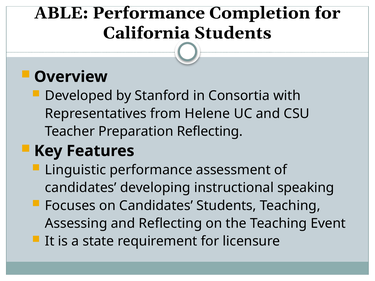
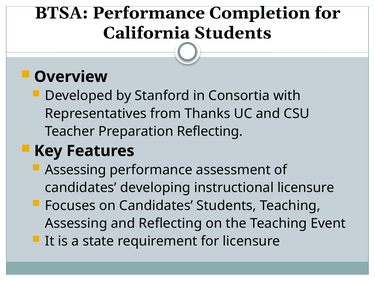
ABLE: ABLE -> BTSA
Helene: Helene -> Thanks
Linguistic at (76, 170): Linguistic -> Assessing
instructional speaking: speaking -> licensure
